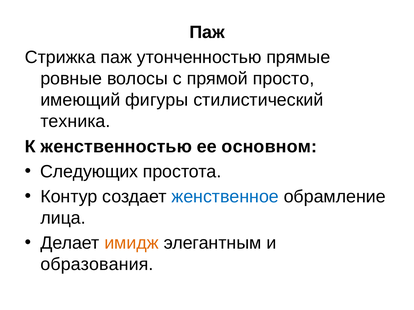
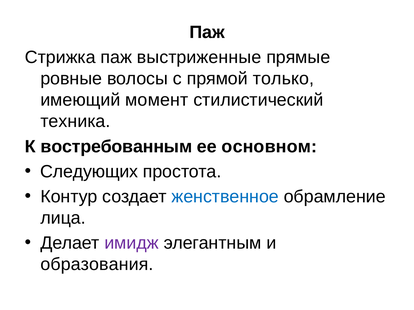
утонченностью: утонченностью -> выстриженные
просто: просто -> только
фигуры: фигуры -> момент
женственностью: женственностью -> востребованным
имидж colour: orange -> purple
